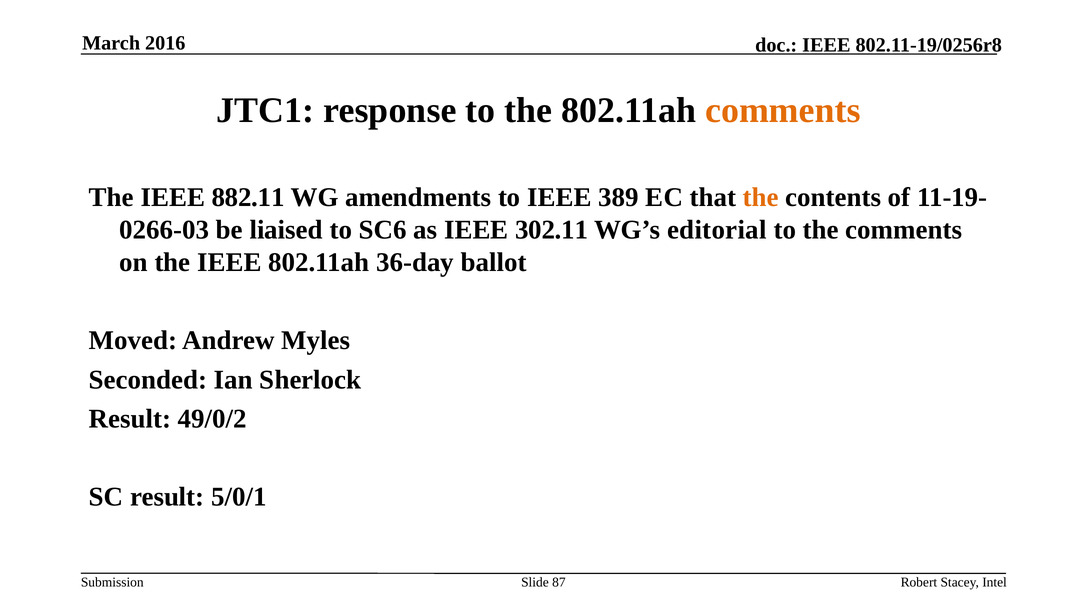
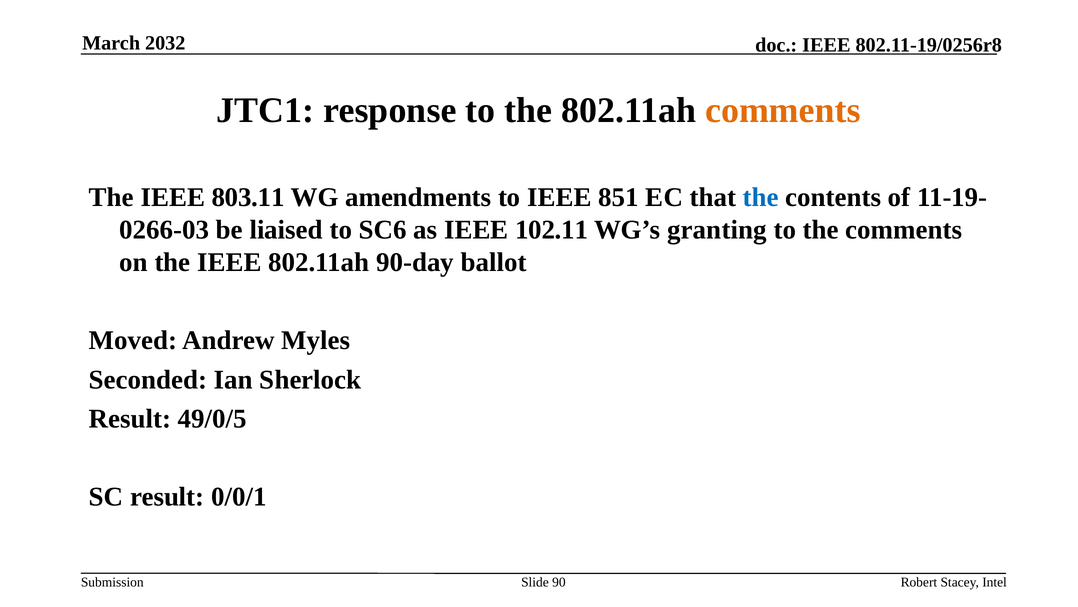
2016: 2016 -> 2032
882.11: 882.11 -> 803.11
389: 389 -> 851
the at (761, 197) colour: orange -> blue
302.11: 302.11 -> 102.11
editorial: editorial -> granting
36-day: 36-day -> 90-day
49/0/2: 49/0/2 -> 49/0/5
5/0/1: 5/0/1 -> 0/0/1
87: 87 -> 90
